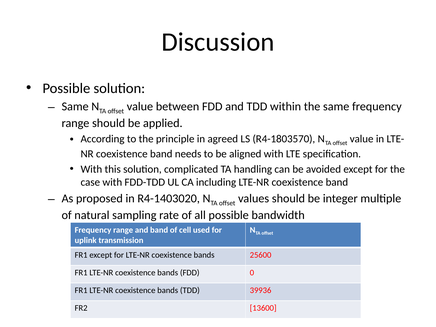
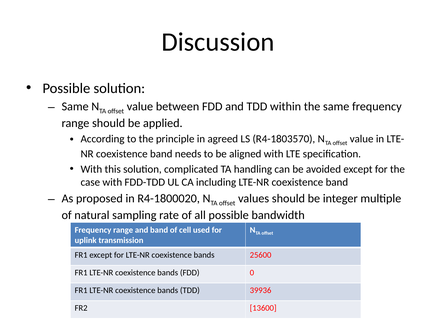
R4-1403020: R4-1403020 -> R4-1800020
